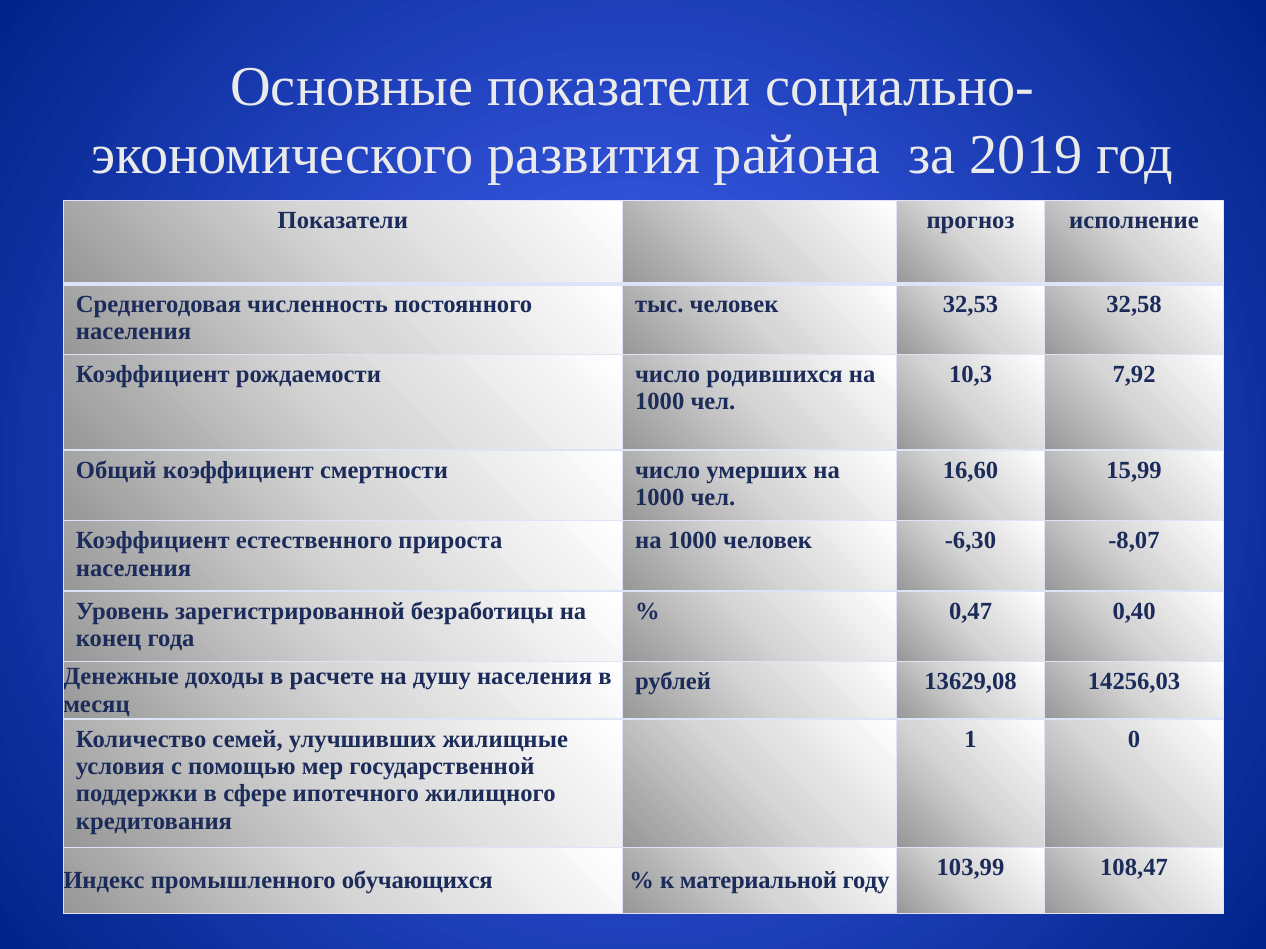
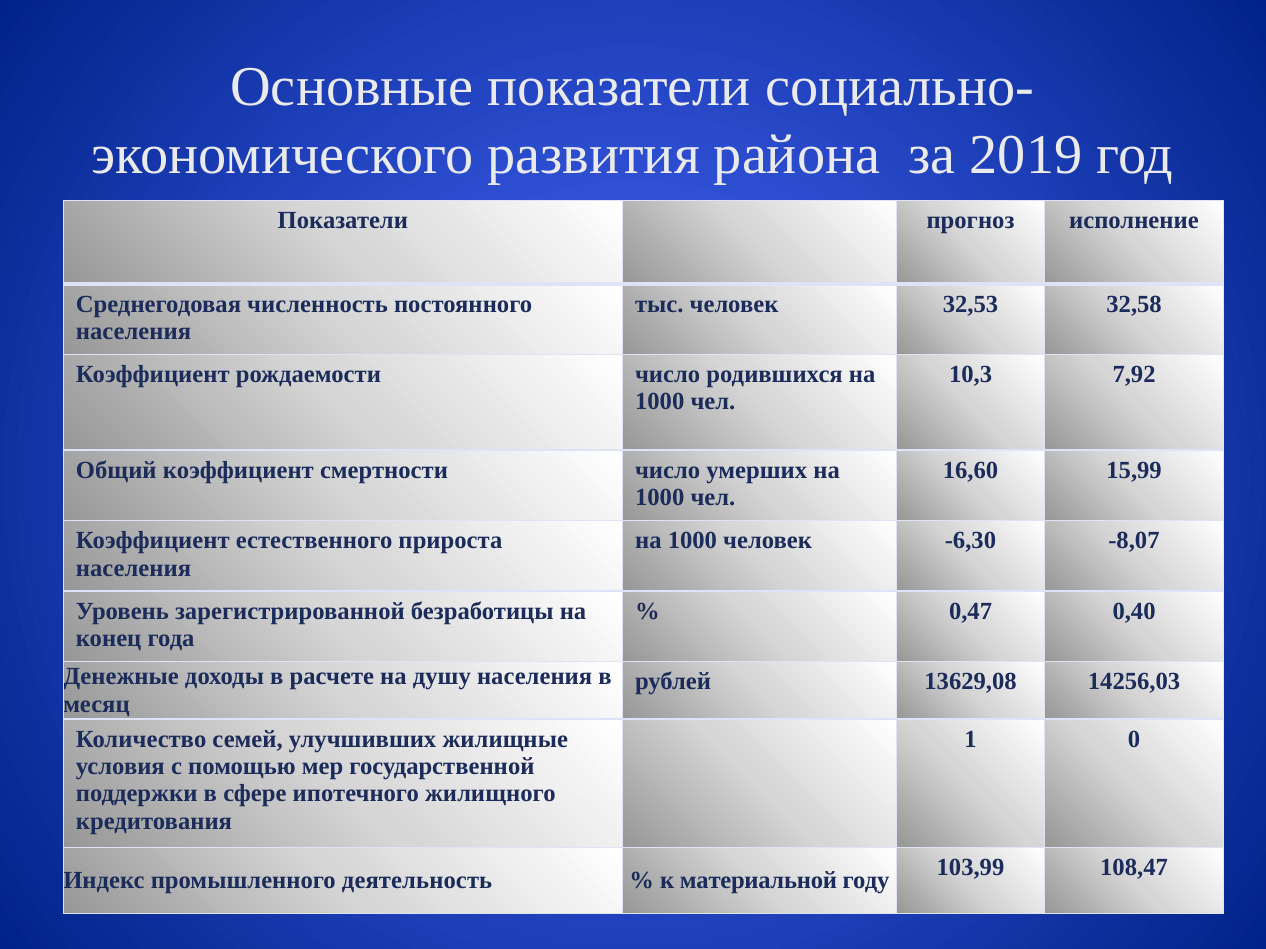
обучающихся: обучающихся -> деятельность
